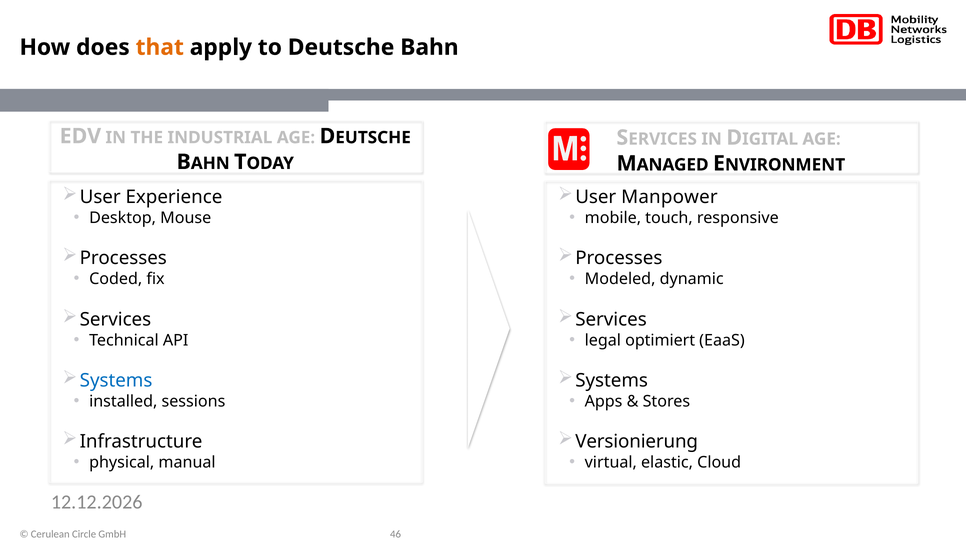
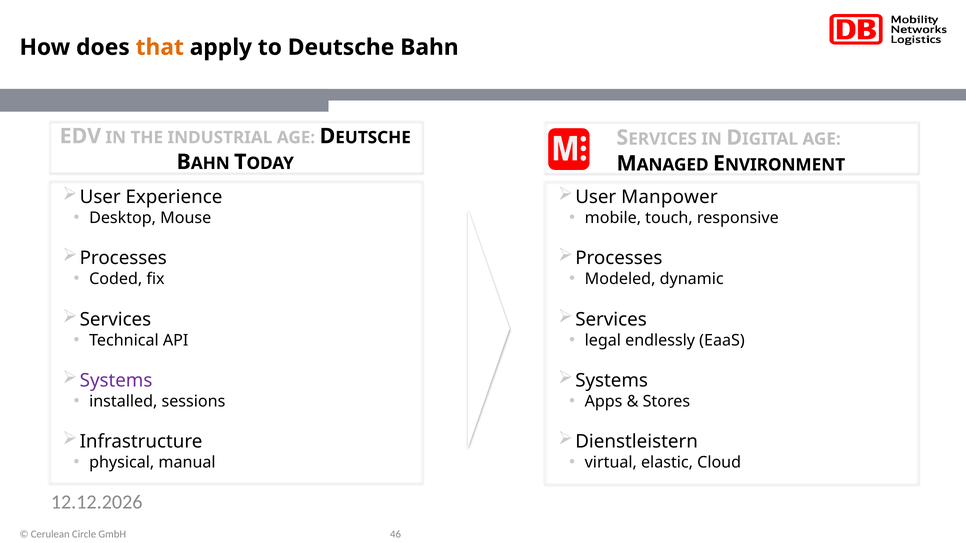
optimiert: optimiert -> endlessly
Systems at (116, 381) colour: blue -> purple
Versionierung: Versionierung -> Dienstleistern
